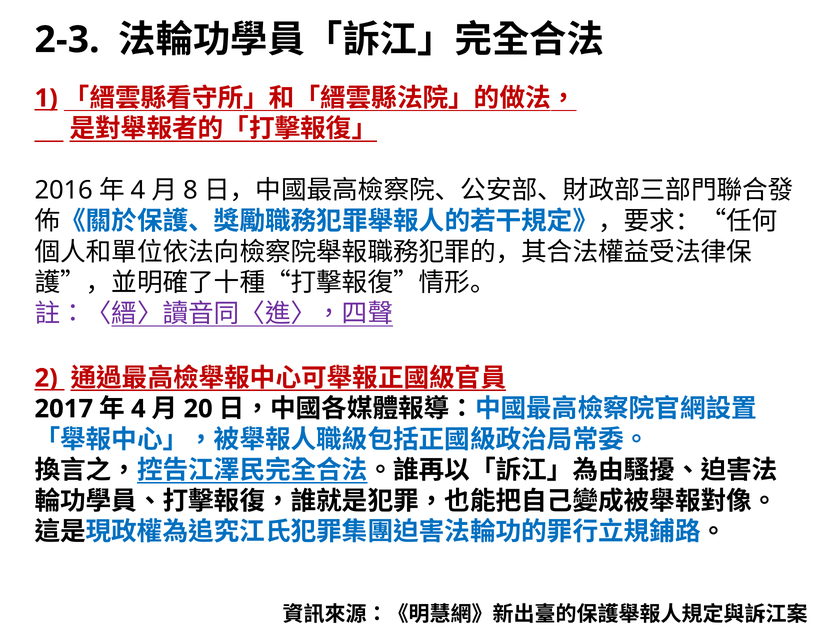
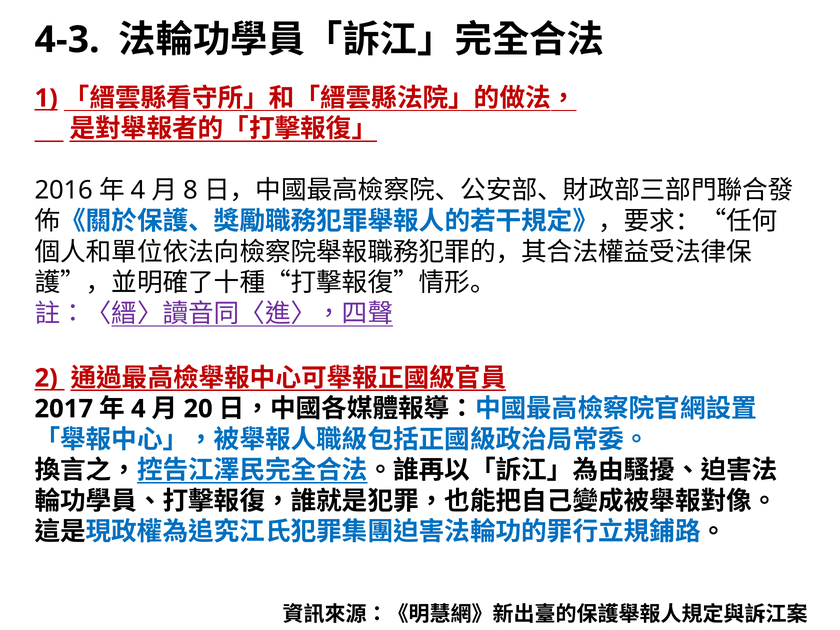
2-3: 2-3 -> 4-3
